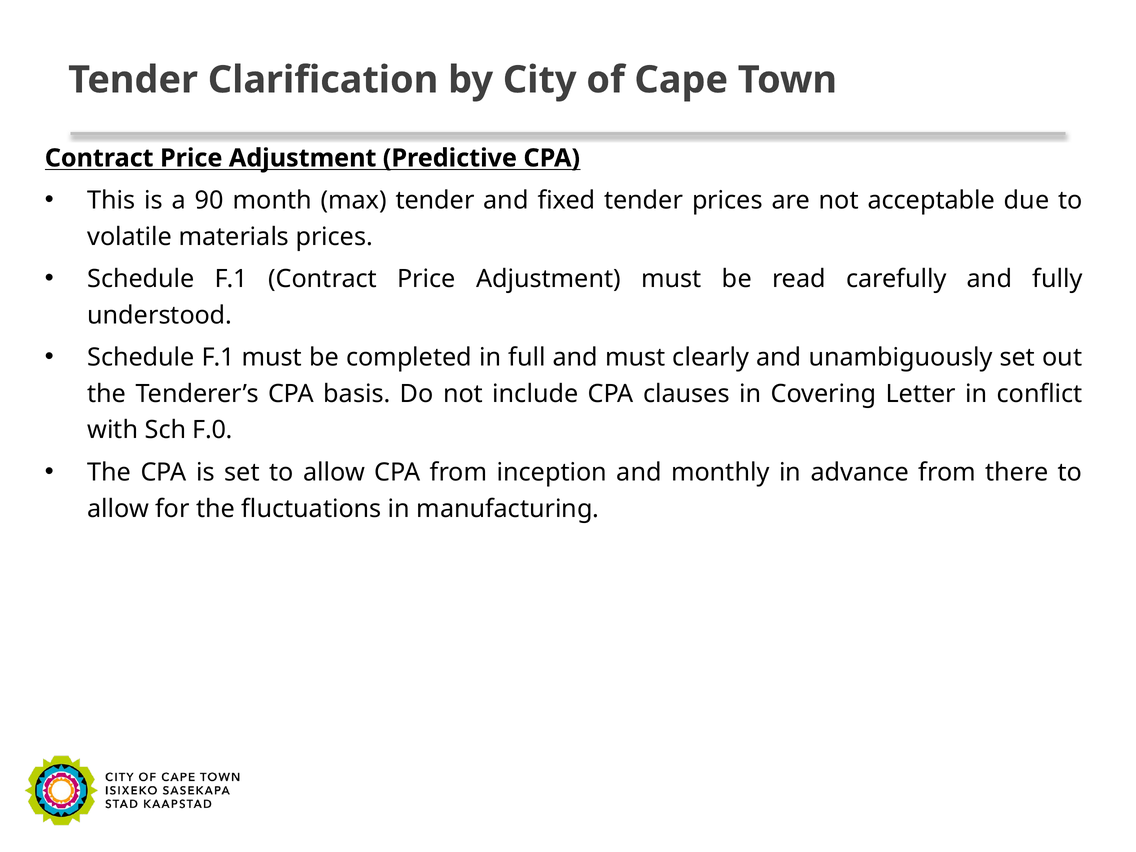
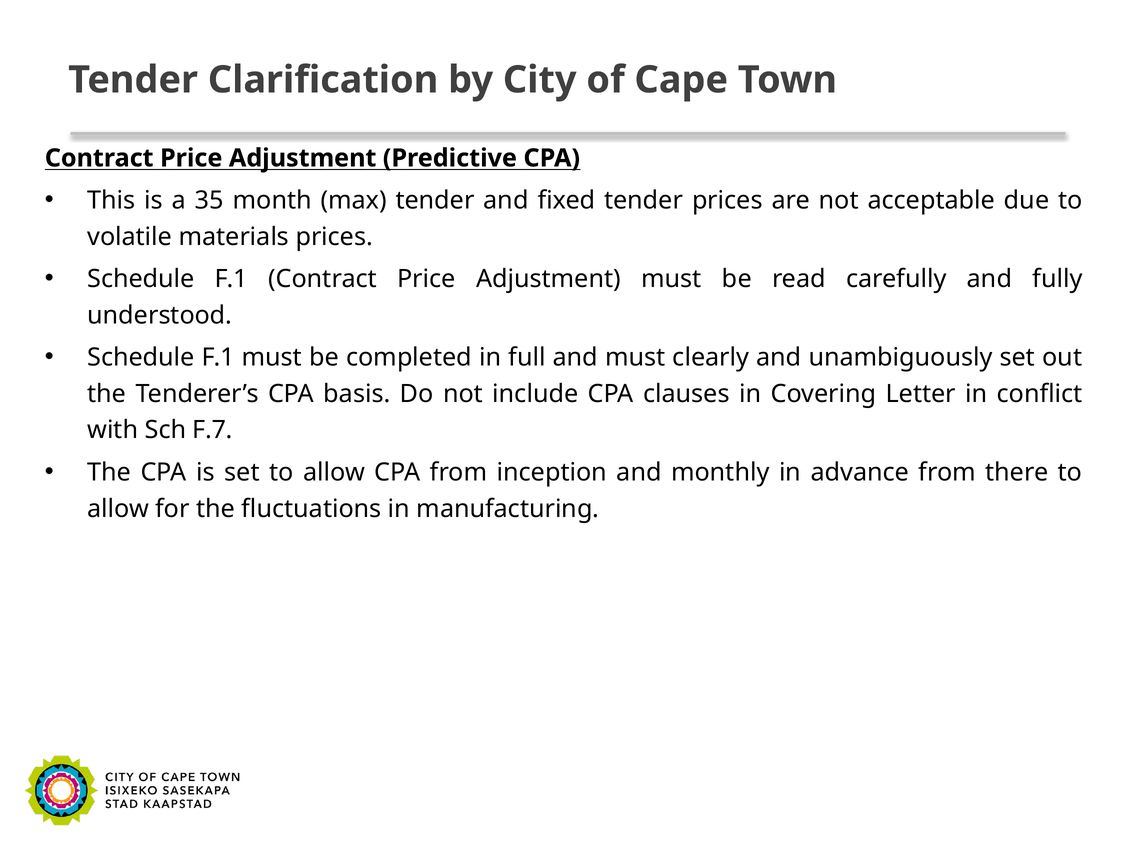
90: 90 -> 35
F.0: F.0 -> F.7
